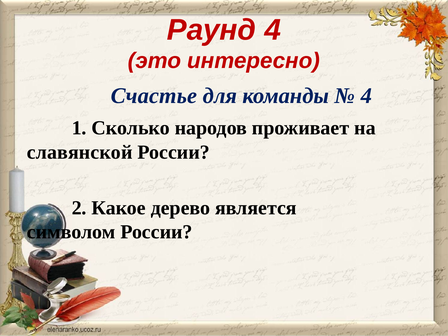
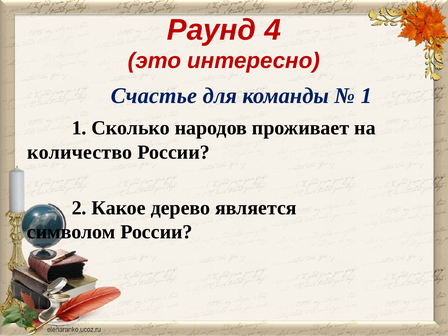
4 at (366, 96): 4 -> 1
славянской: славянской -> количество
